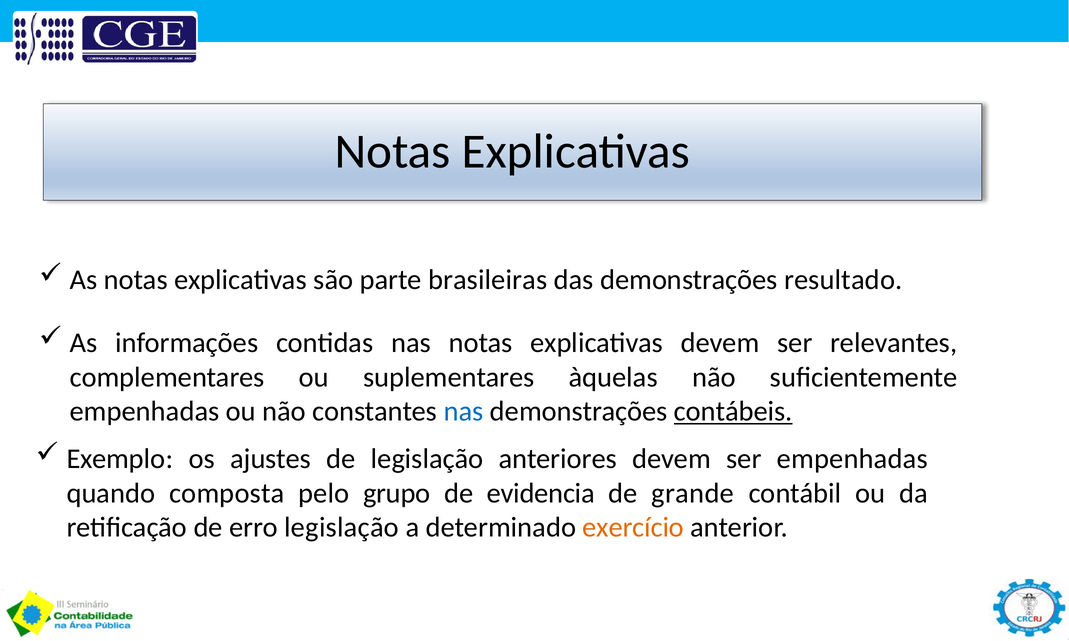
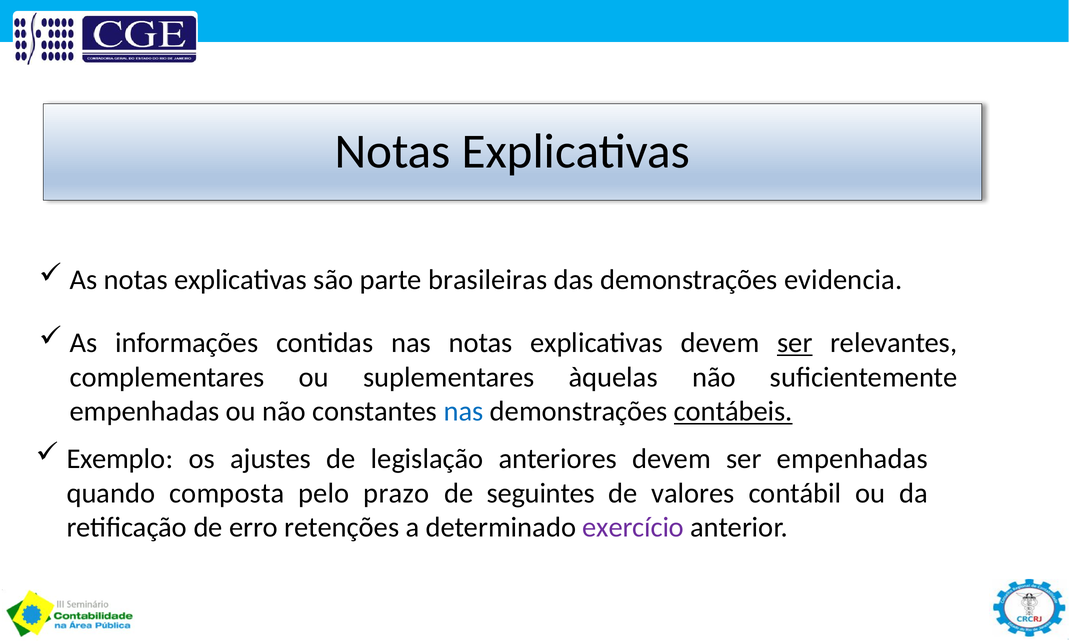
resultado: resultado -> evidencia
ser at (795, 343) underline: none -> present
grupo: grupo -> prazo
evidencia: evidencia -> seguintes
grande: grande -> valores
erro legislação: legislação -> retenções
exercício colour: orange -> purple
